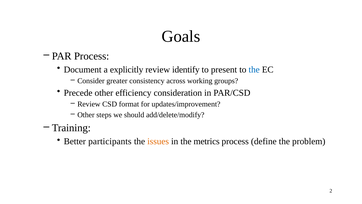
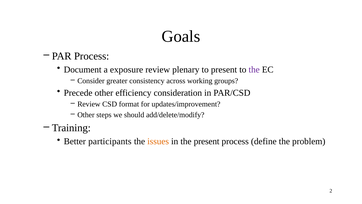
explicitly: explicitly -> exposure
identify: identify -> plenary
the at (254, 69) colour: blue -> purple
the metrics: metrics -> present
